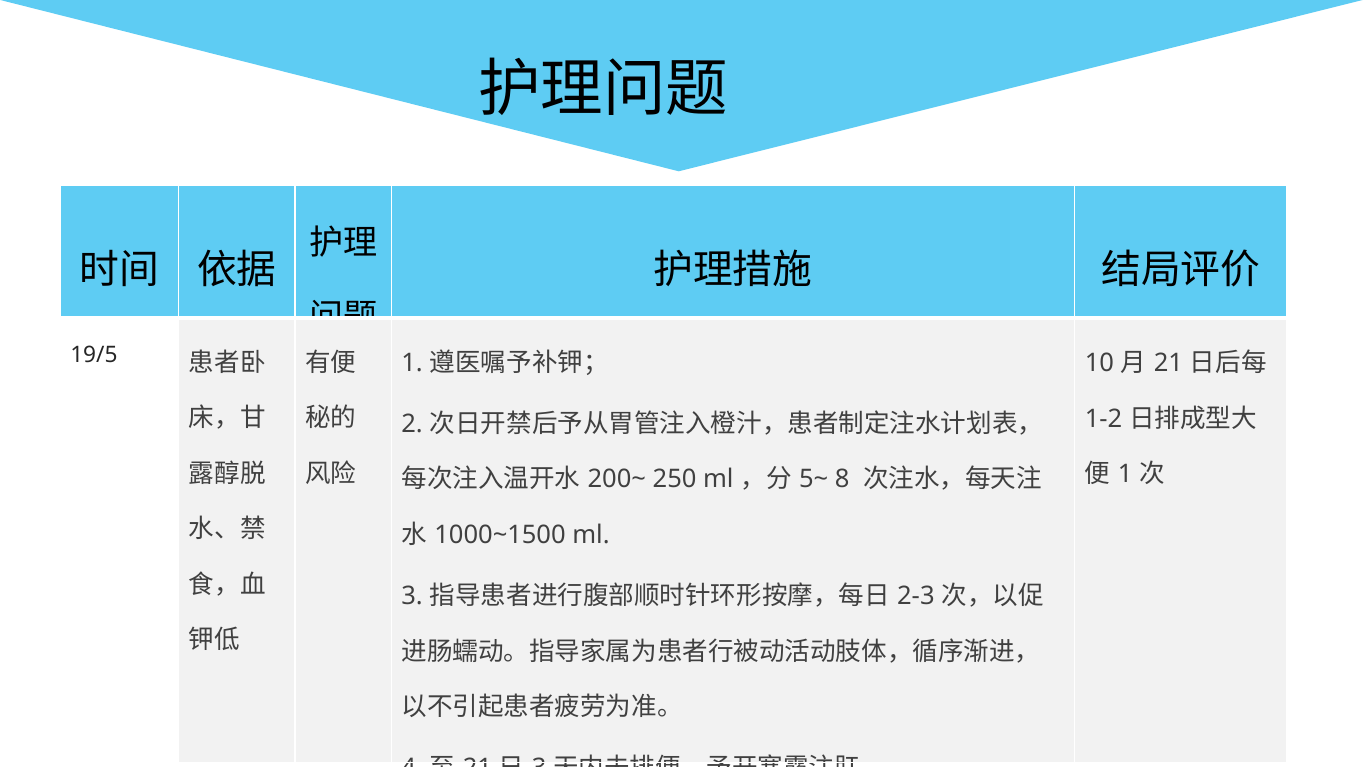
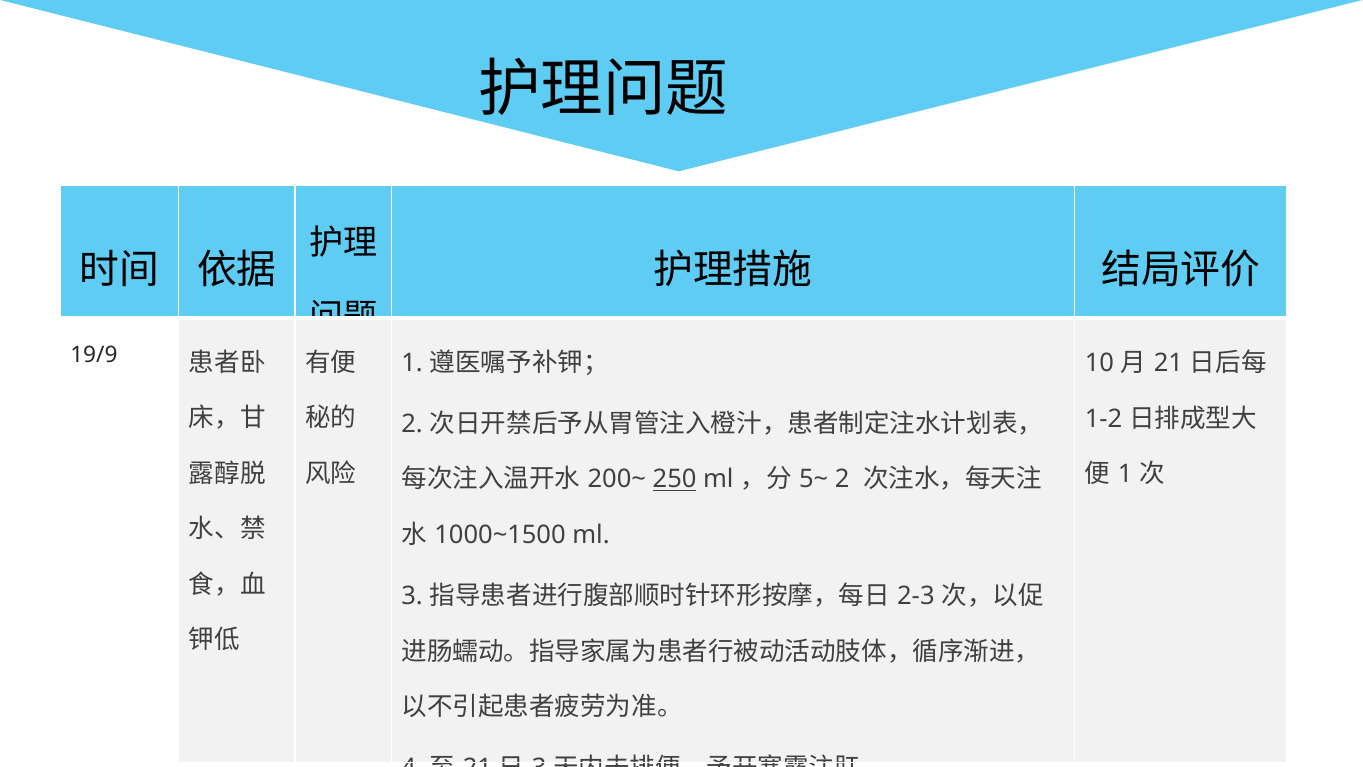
19/5: 19/5 -> 19/9
250 underline: none -> present
8 at (842, 479): 8 -> 2
